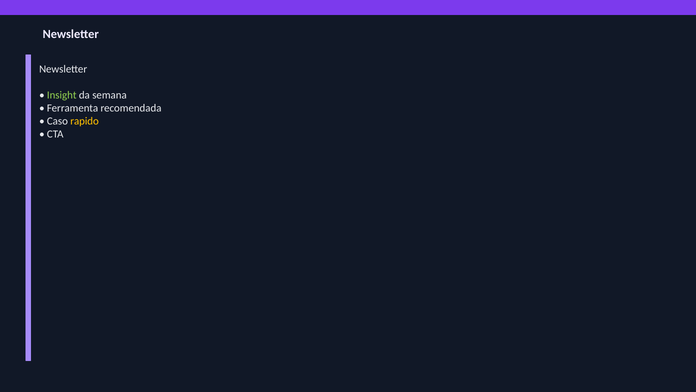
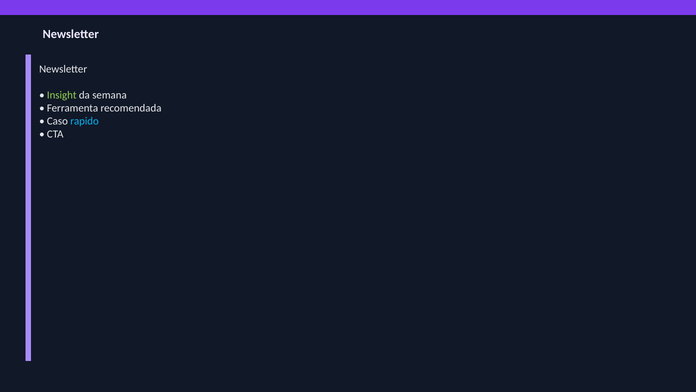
rapido colour: yellow -> light blue
